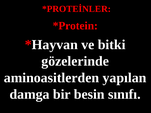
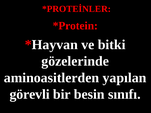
damga: damga -> görevli
